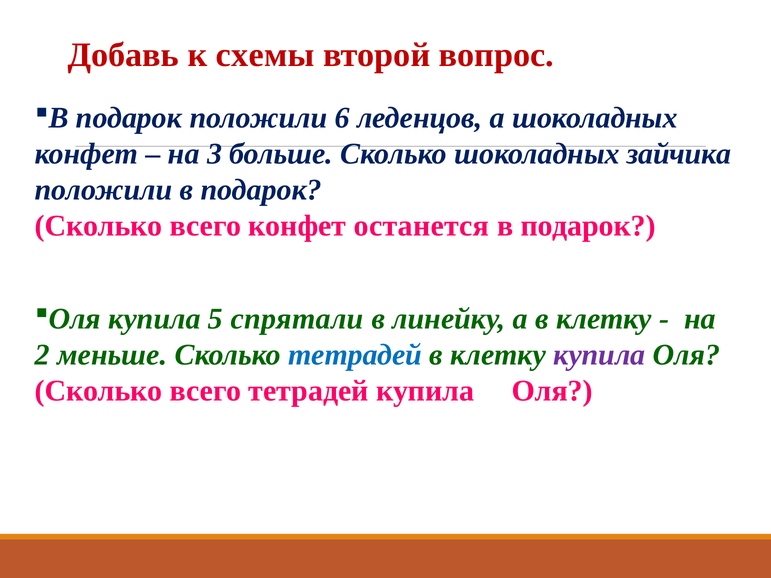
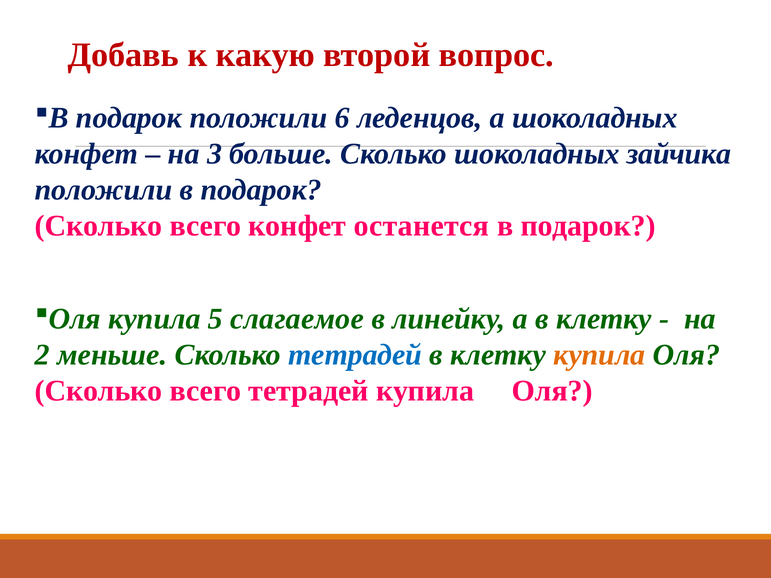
схемы: схемы -> какую
спрятали: спрятали -> слагаемое
купила at (599, 355) colour: purple -> orange
